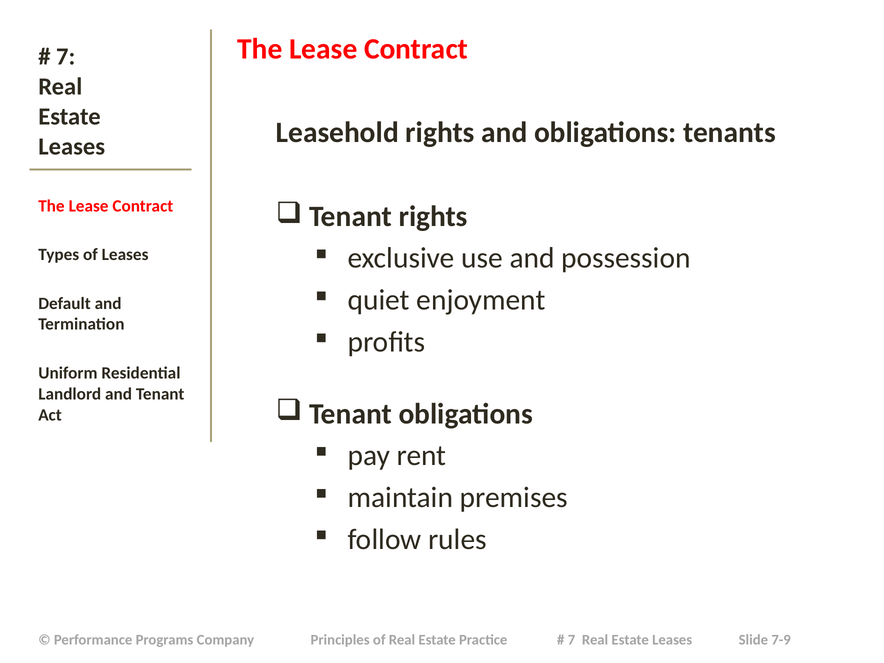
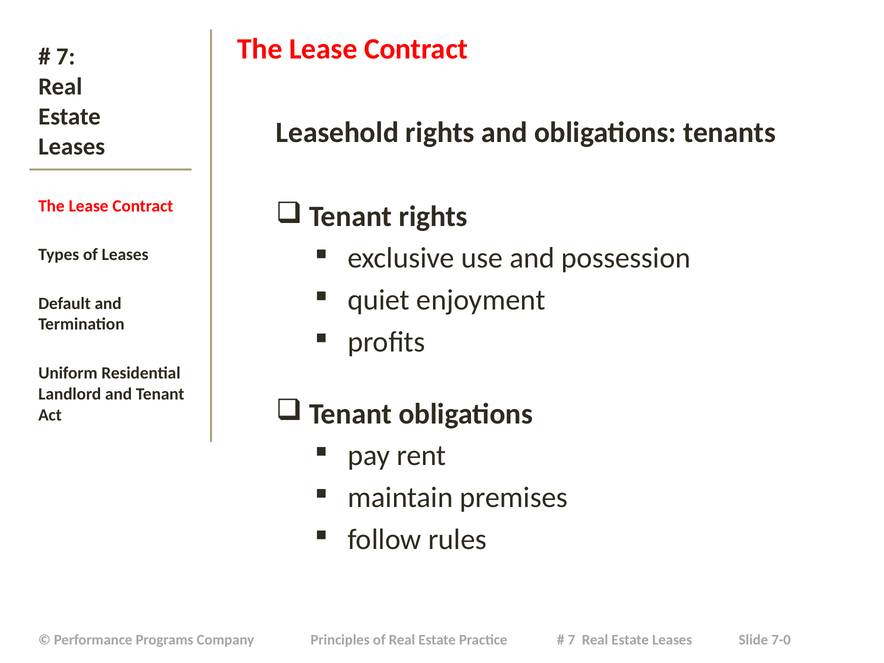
7-9: 7-9 -> 7-0
